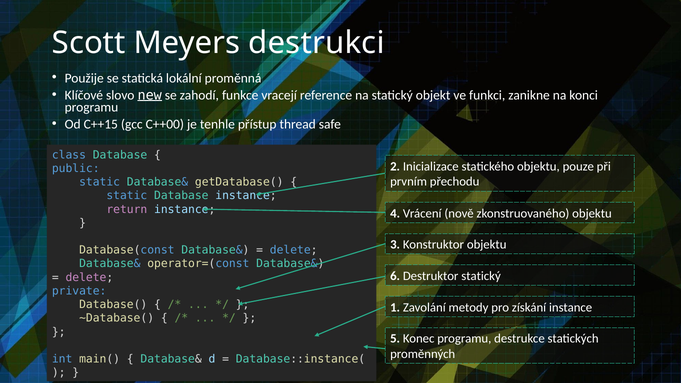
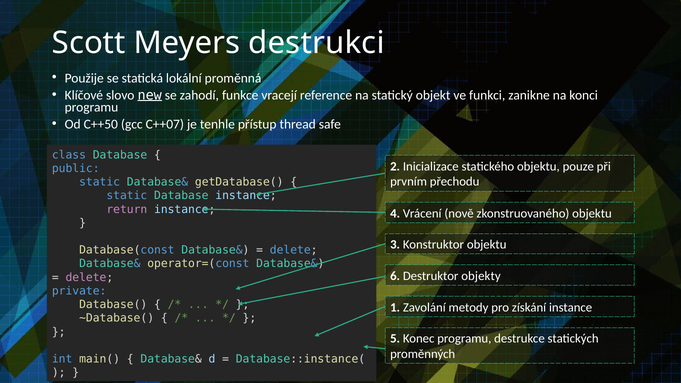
C++15: C++15 -> C++50
C++00: C++00 -> C++07
Destruktor statický: statický -> objekty
